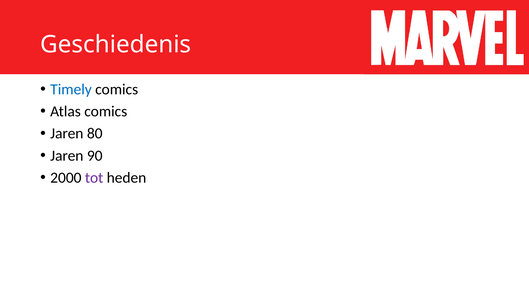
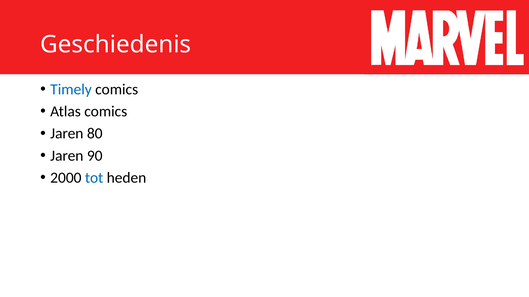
tot colour: purple -> blue
